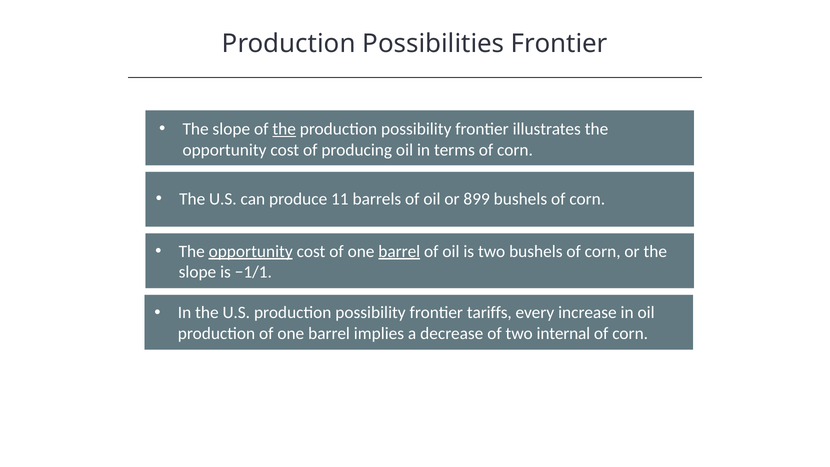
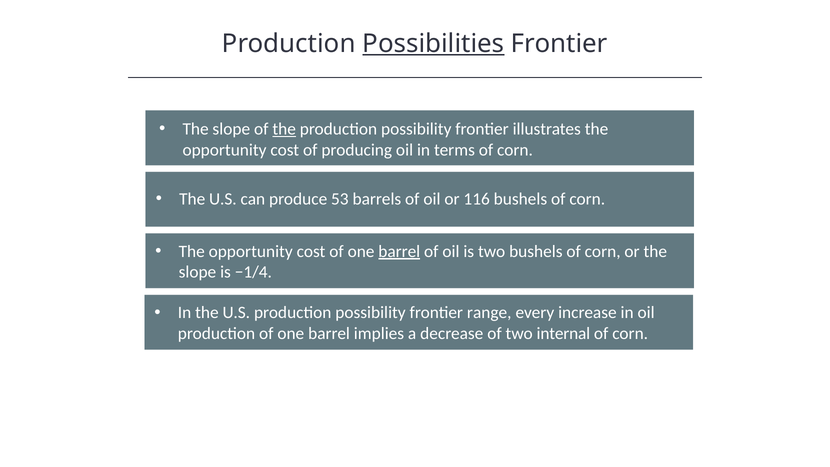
Possibilities underline: none -> present
11: 11 -> 53
899: 899 -> 116
opportunity at (251, 251) underline: present -> none
−1/1: −1/1 -> −1/4
tariffs: tariffs -> range
